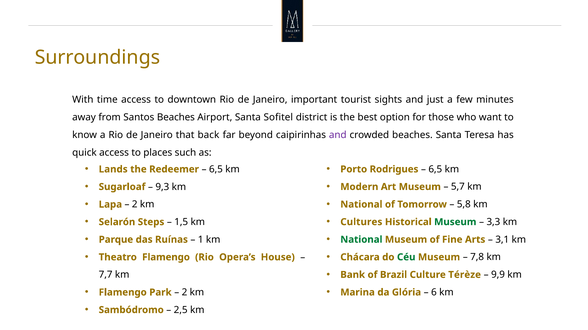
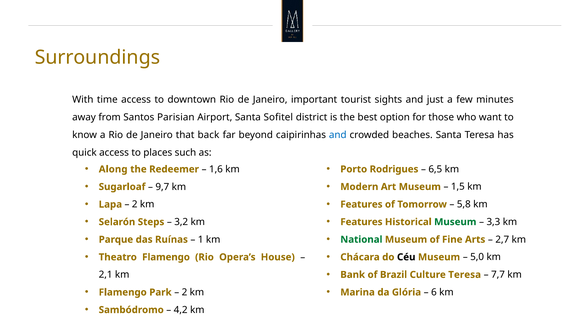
Santos Beaches: Beaches -> Parisian
and at (338, 135) colour: purple -> blue
Lands: Lands -> Along
6,5 at (216, 170): 6,5 -> 1,6
9,3: 9,3 -> 9,7
5,7: 5,7 -> 1,5
National at (361, 205): National -> Features
1,5: 1,5 -> 3,2
Cultures at (361, 222): Cultures -> Features
3,1: 3,1 -> 2,7
Céu colour: green -> black
7,8: 7,8 -> 5,0
Culture Térèze: Térèze -> Teresa
9,9: 9,9 -> 7,7
7,7: 7,7 -> 2,1
2,5: 2,5 -> 4,2
